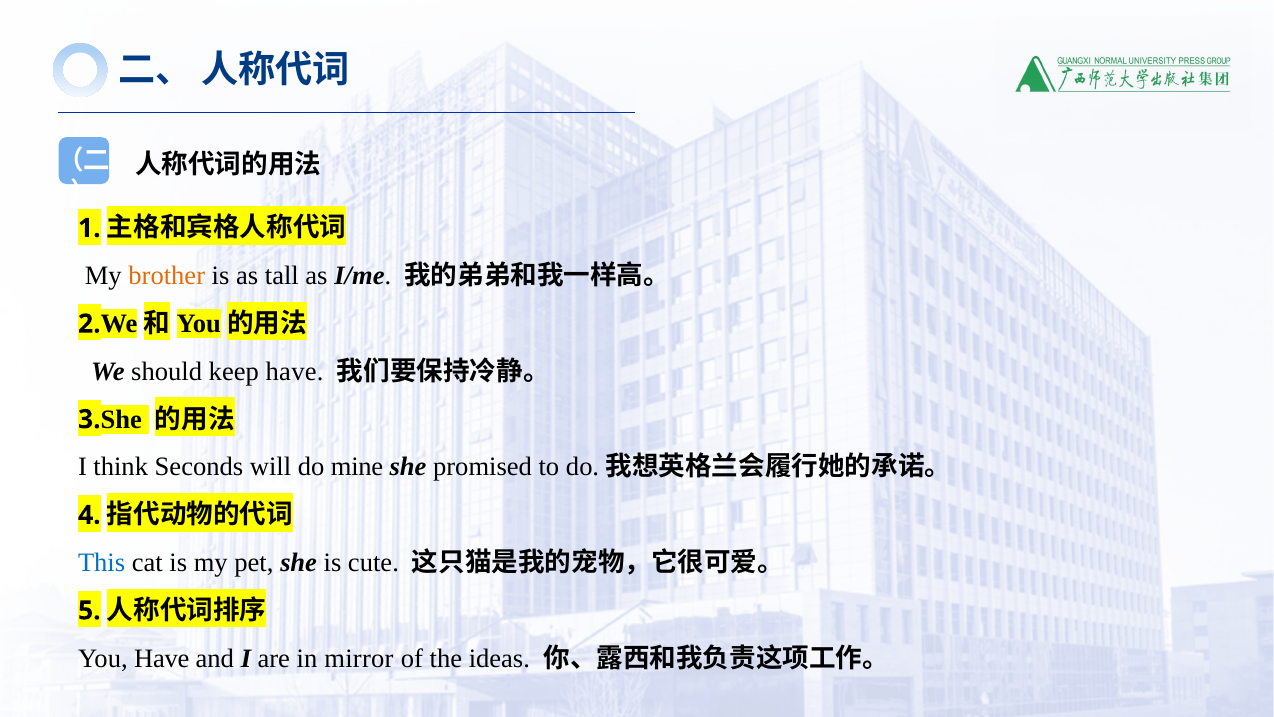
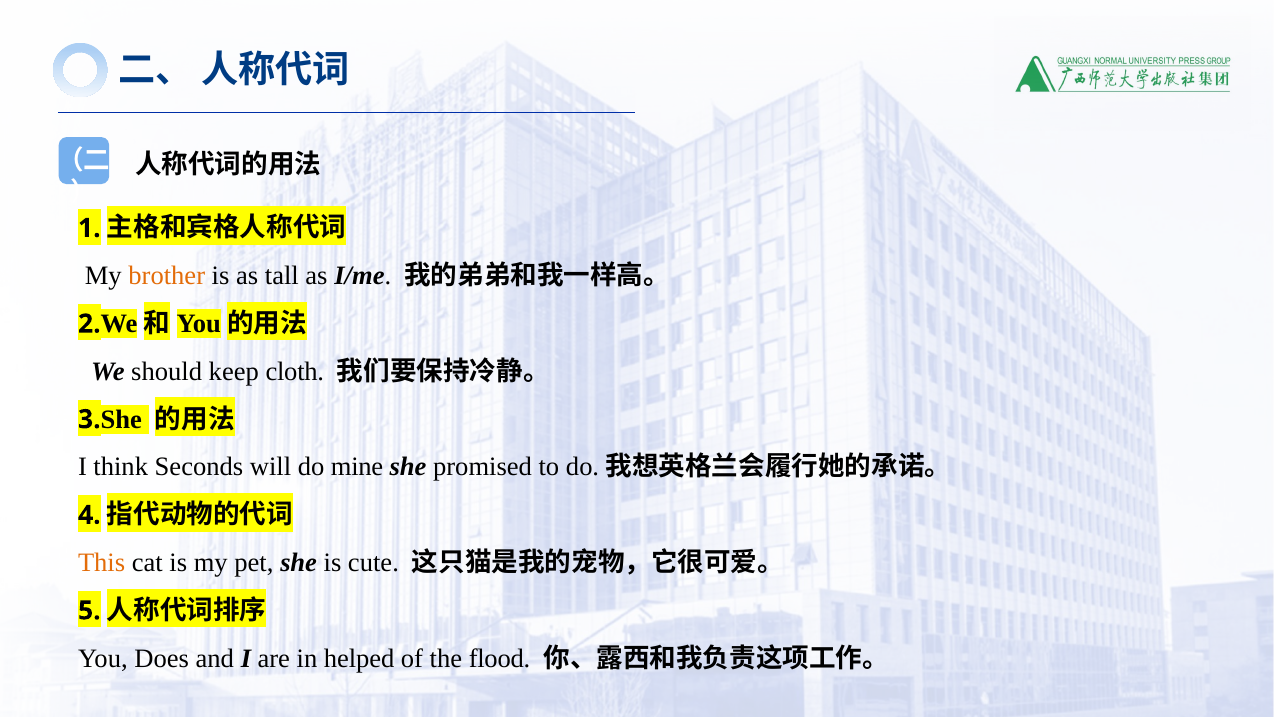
keep have: have -> cloth
This colour: blue -> orange
You Have: Have -> Does
mirror: mirror -> helped
ideas: ideas -> flood
